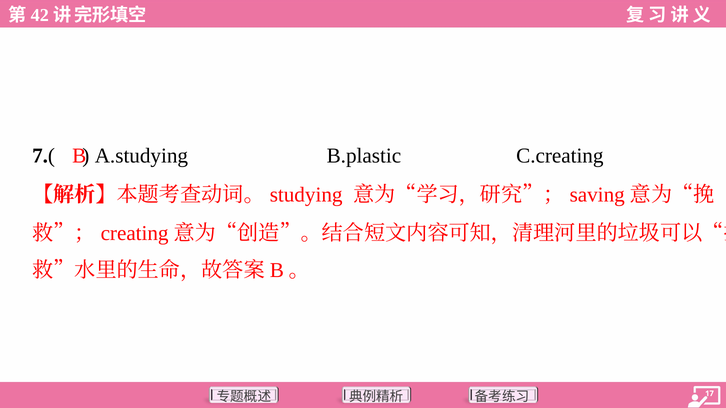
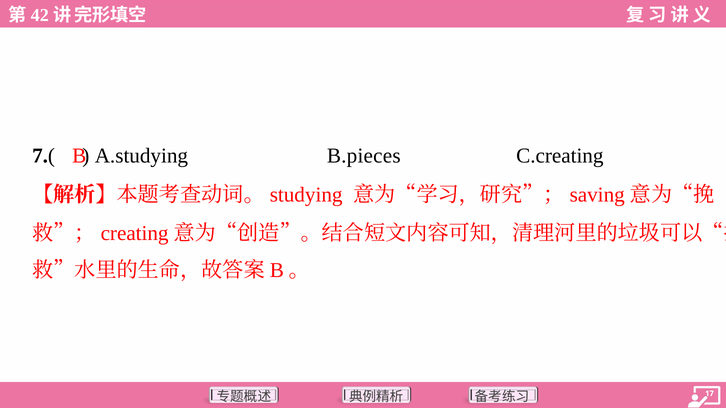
B.plastic: B.plastic -> B.pieces
